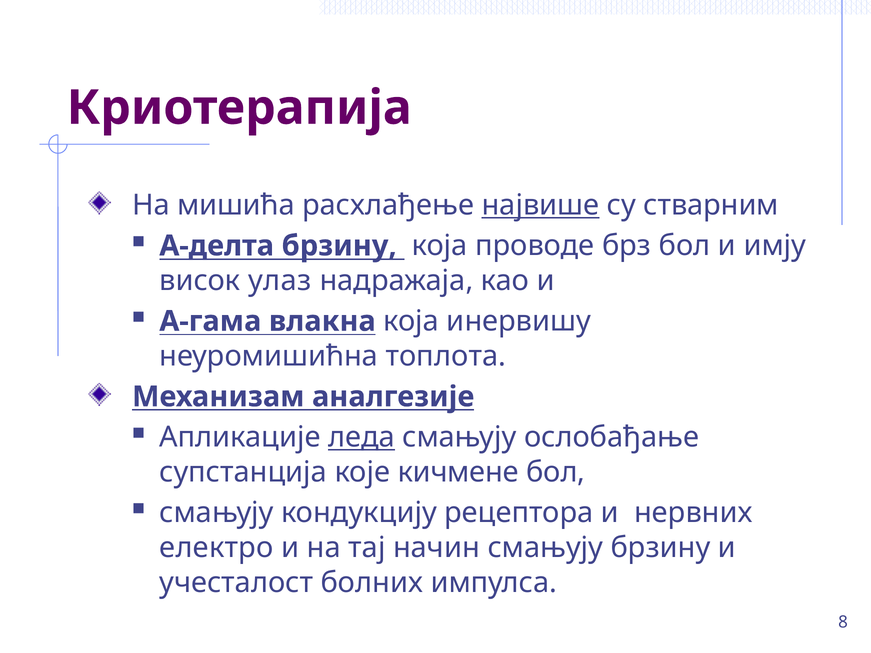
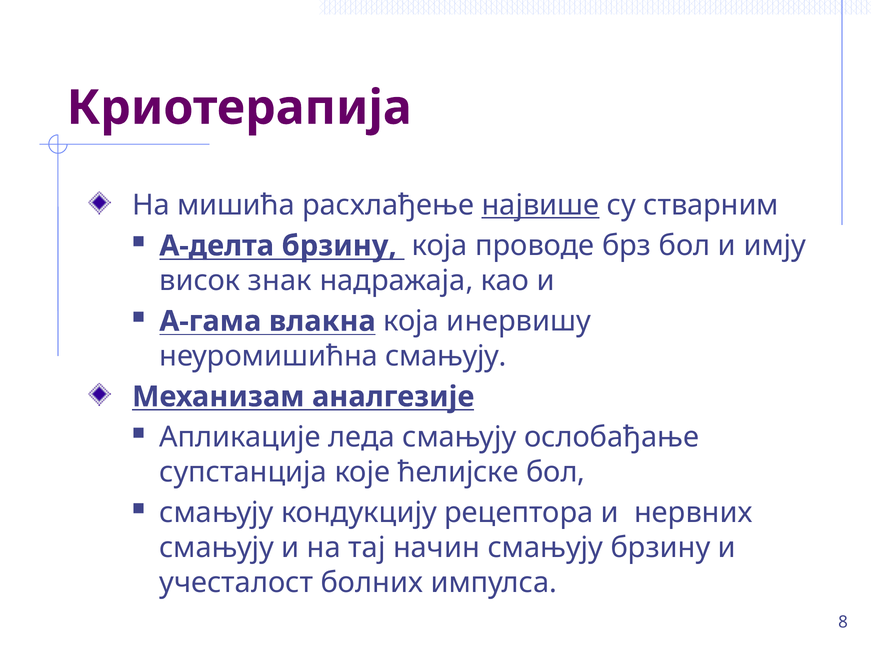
улаз: улаз -> знак
неуромишићна топлота: топлота -> смањују
леда underline: present -> none
кичмене: кичмене -> ћелијске
електро at (216, 548): електро -> смањују
